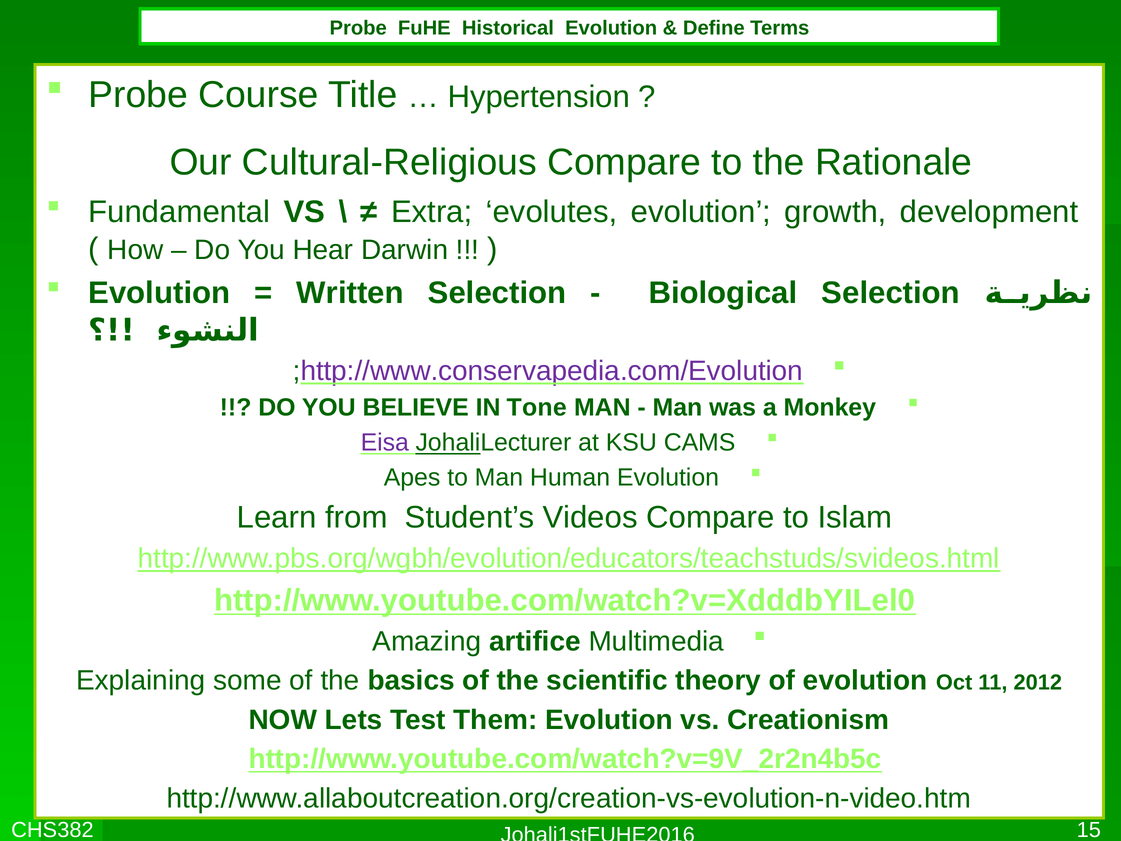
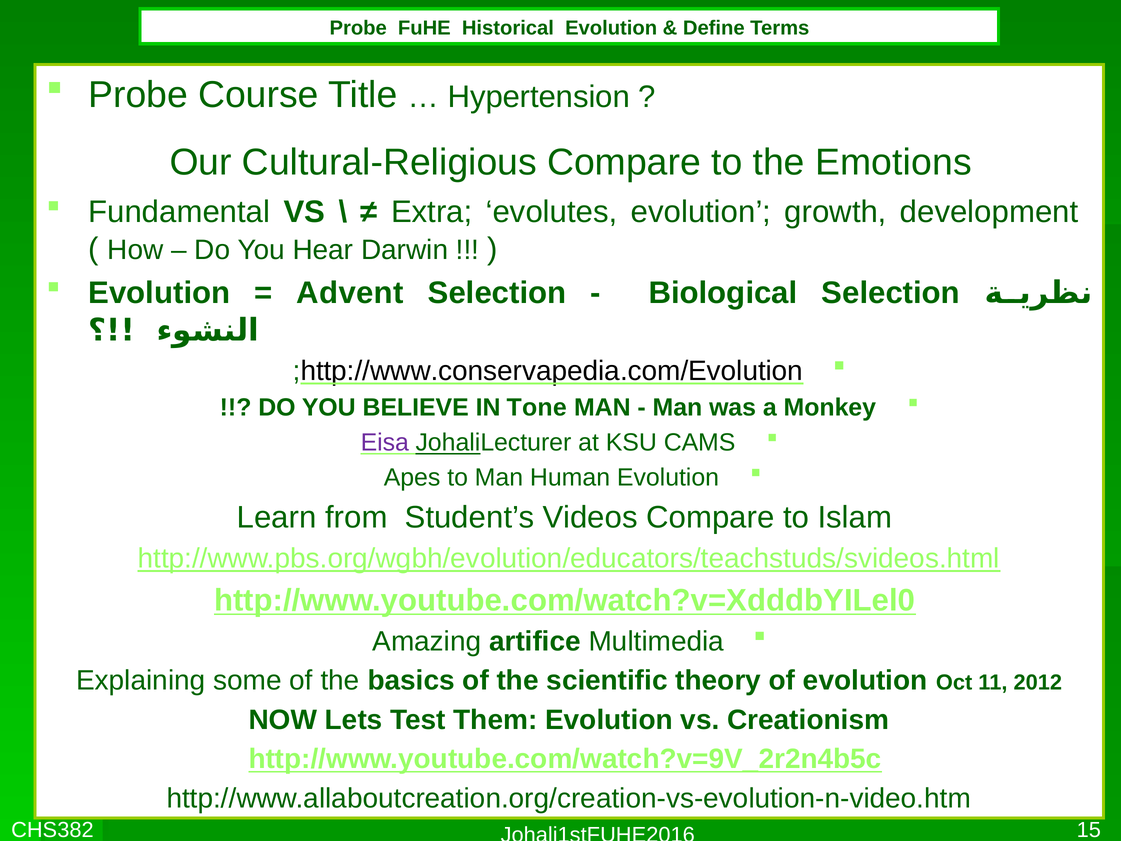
Rationale: Rationale -> Emotions
Written: Written -> Advent
http://www.conservapedia.com/Evolution colour: purple -> black
